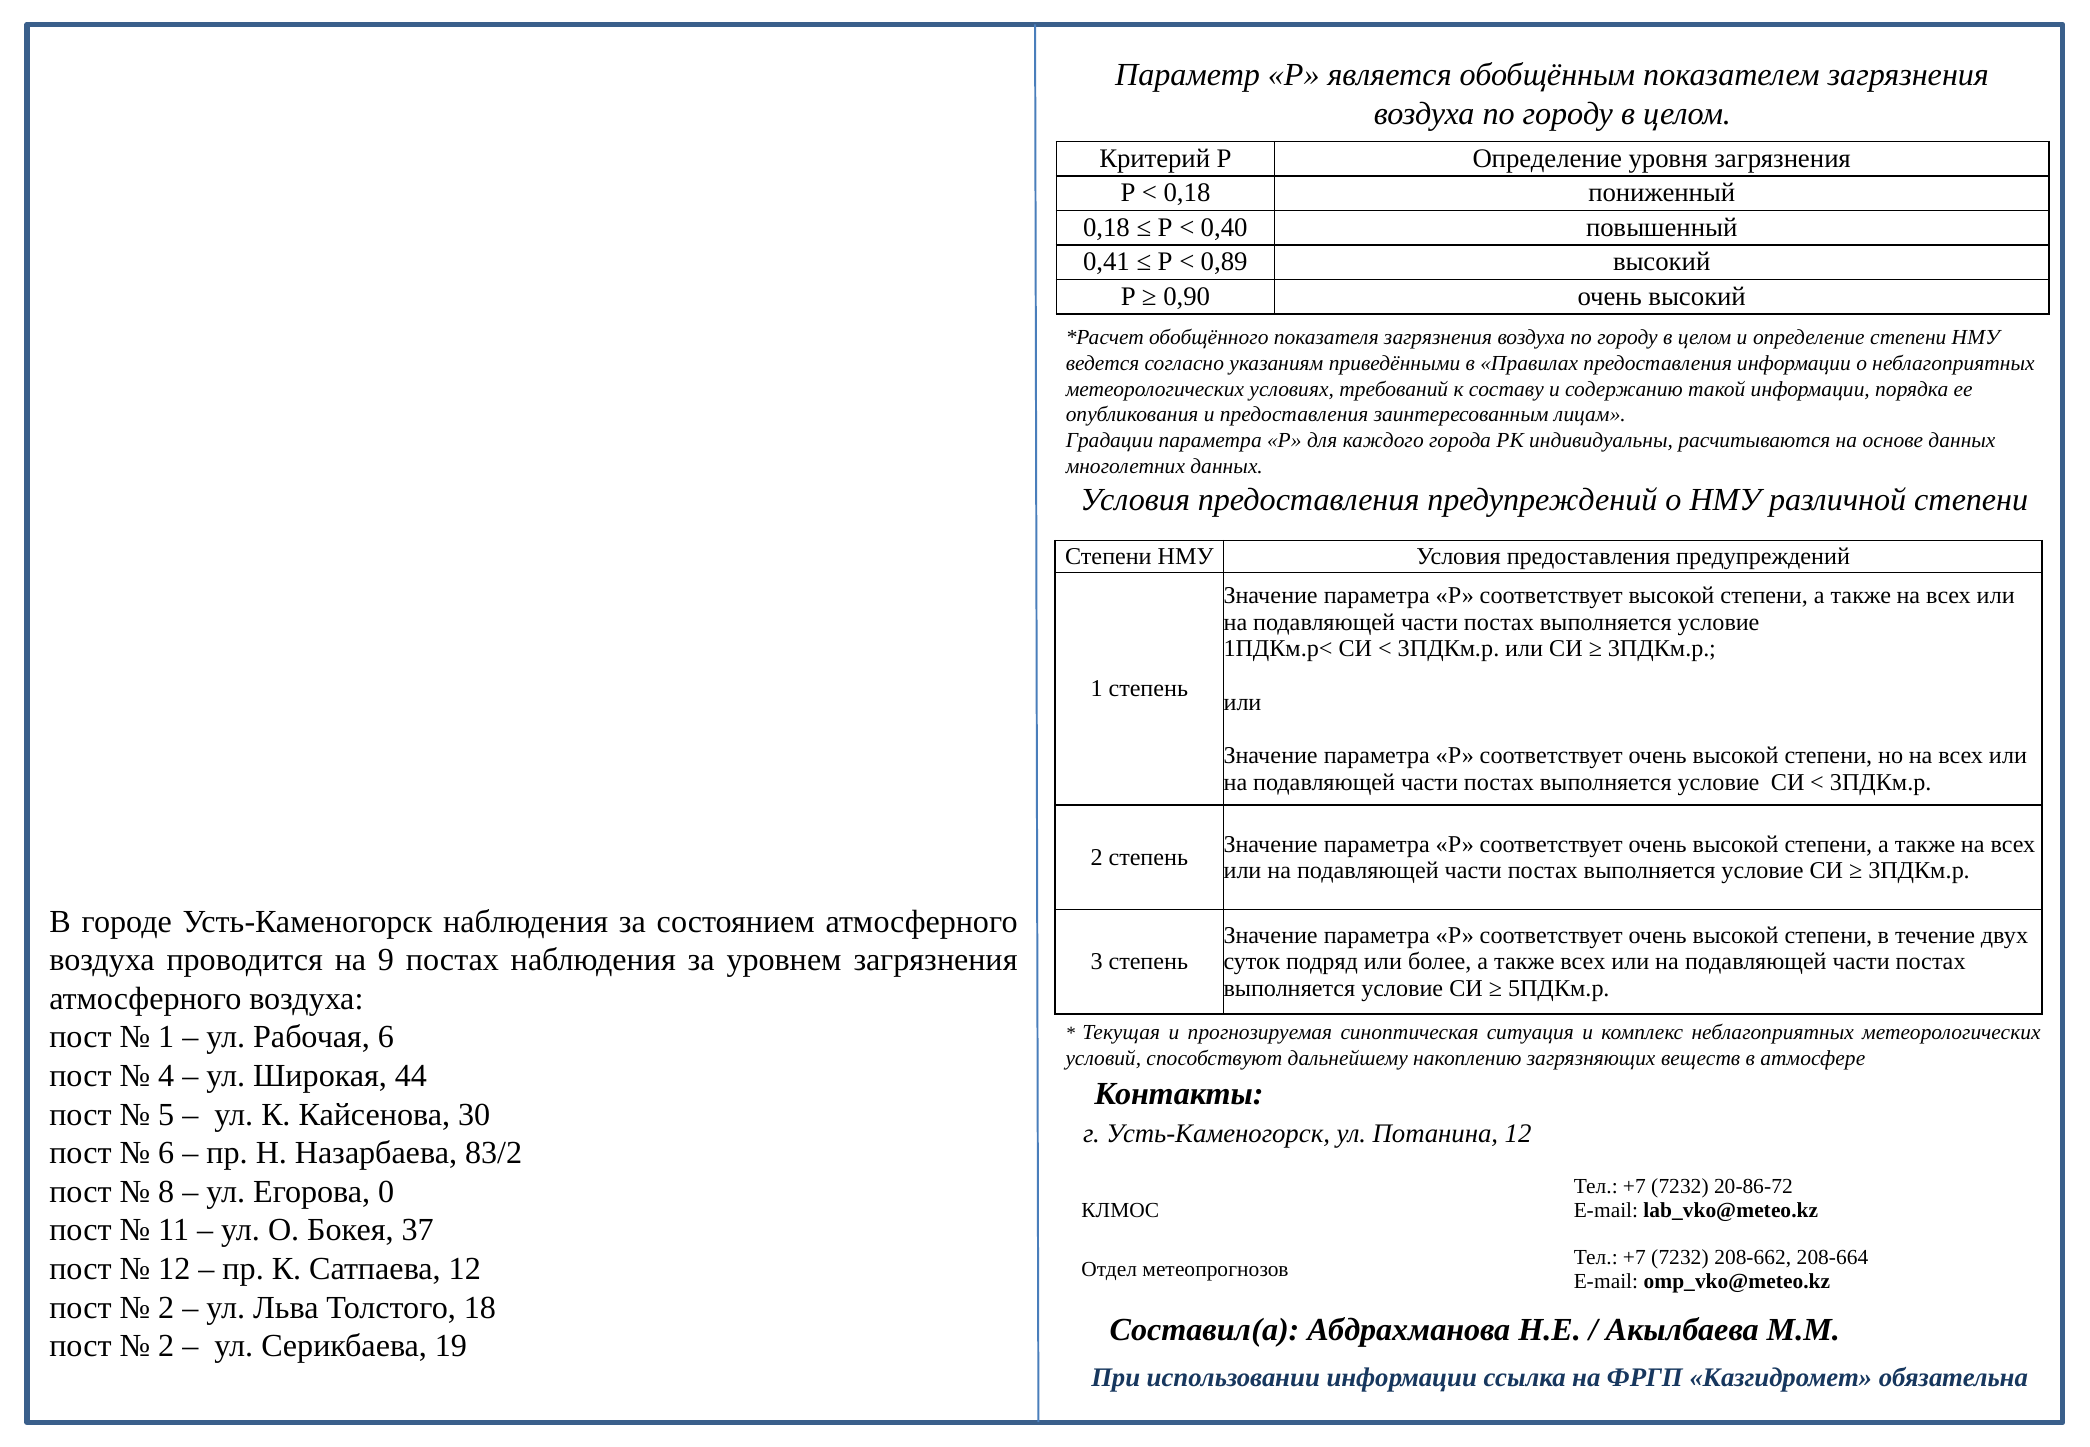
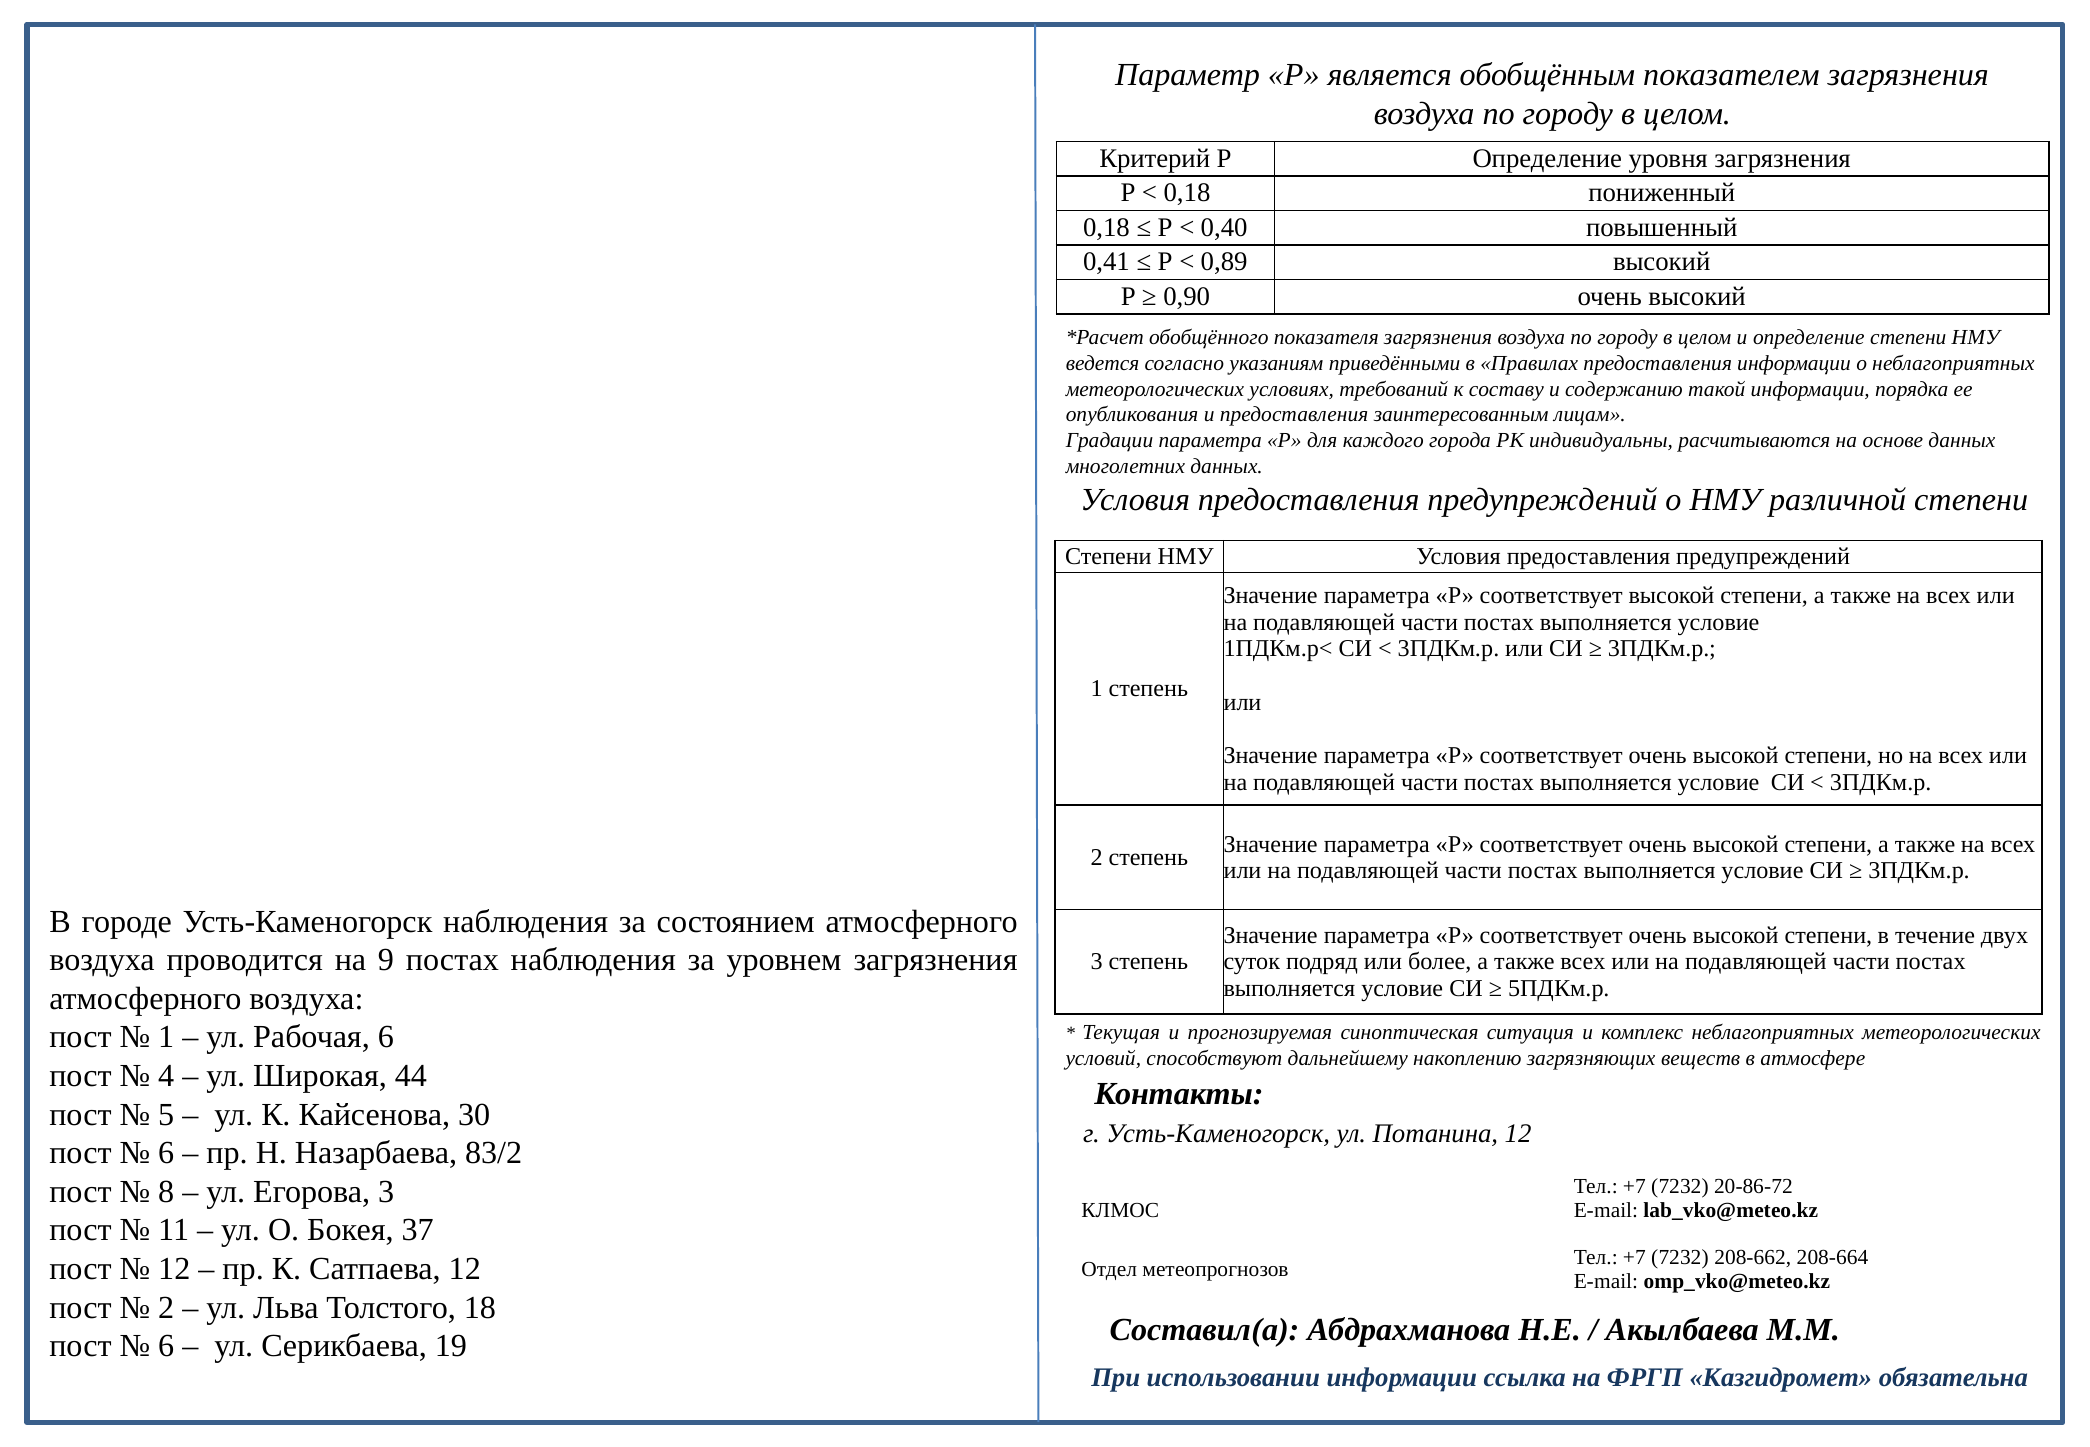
Егорова 0: 0 -> 3
2 at (166, 1346): 2 -> 6
